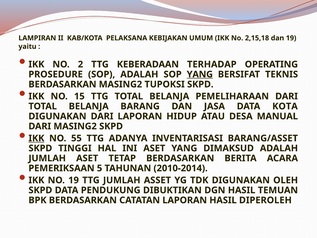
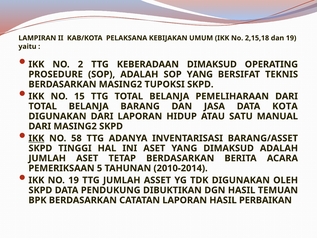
KEBERADAAN TERHADAP: TERHADAP -> DIMAKSUD
YANG at (200, 74) underline: present -> none
DESA: DESA -> SATU
55: 55 -> 58
DIPEROLEH: DIPEROLEH -> PERBAIKAN
